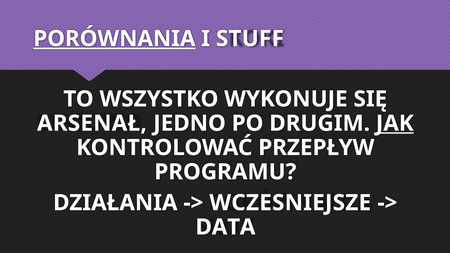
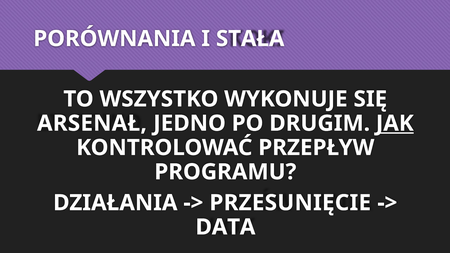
PORÓWNANIA underline: present -> none
STUFF: STUFF -> STAŁA
WCZESNIEJSZE: WCZESNIEJSZE -> PRZESUNIĘCIE
